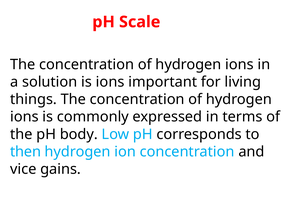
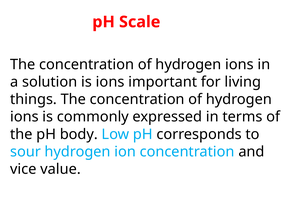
then: then -> sour
gains: gains -> value
